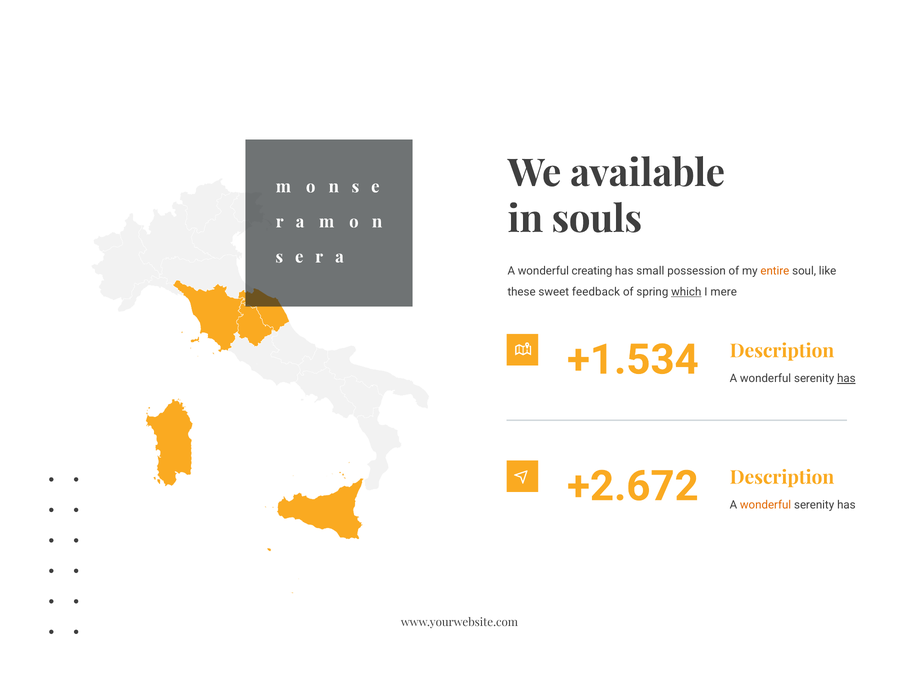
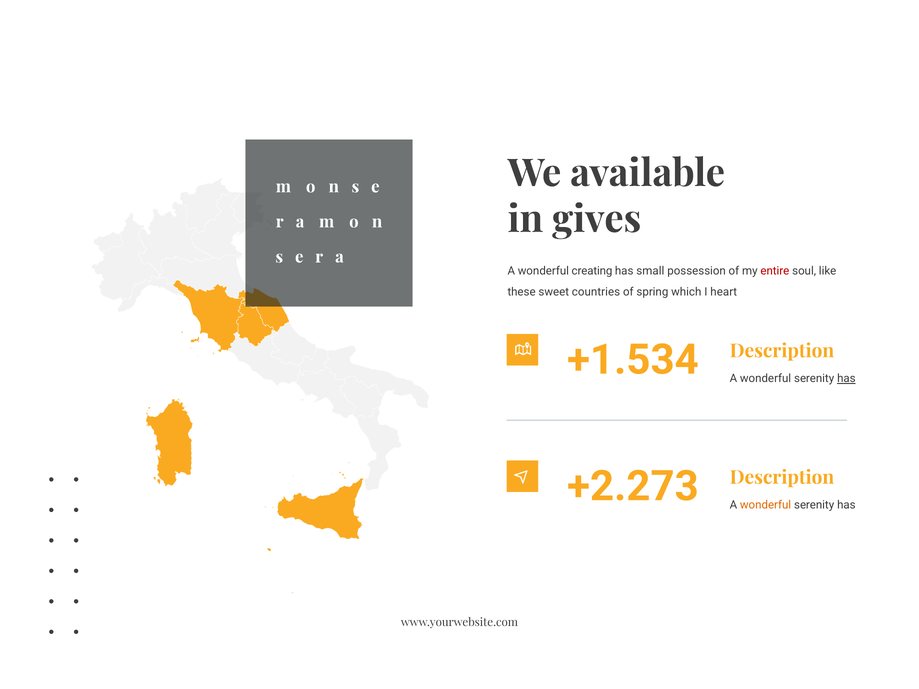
souls: souls -> gives
entire colour: orange -> red
feedback: feedback -> countries
which underline: present -> none
mere: mere -> heart
+2.672: +2.672 -> +2.273
